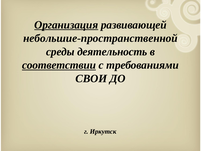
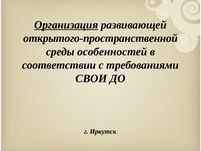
небольшие-пространственной: небольшие-пространственной -> открытого-пространственной
деятельность: деятельность -> особенностей
соответствии underline: present -> none
